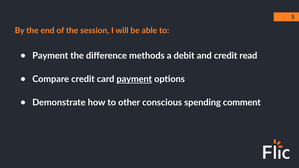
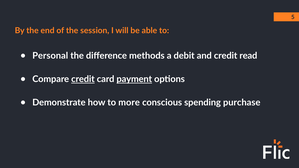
Payment at (50, 56): Payment -> Personal
credit at (83, 79) underline: none -> present
other: other -> more
comment: comment -> purchase
